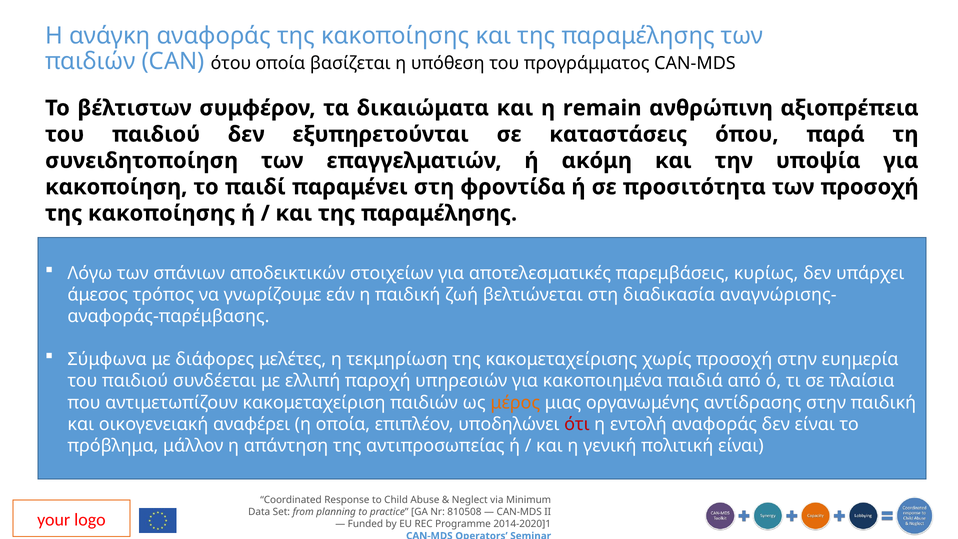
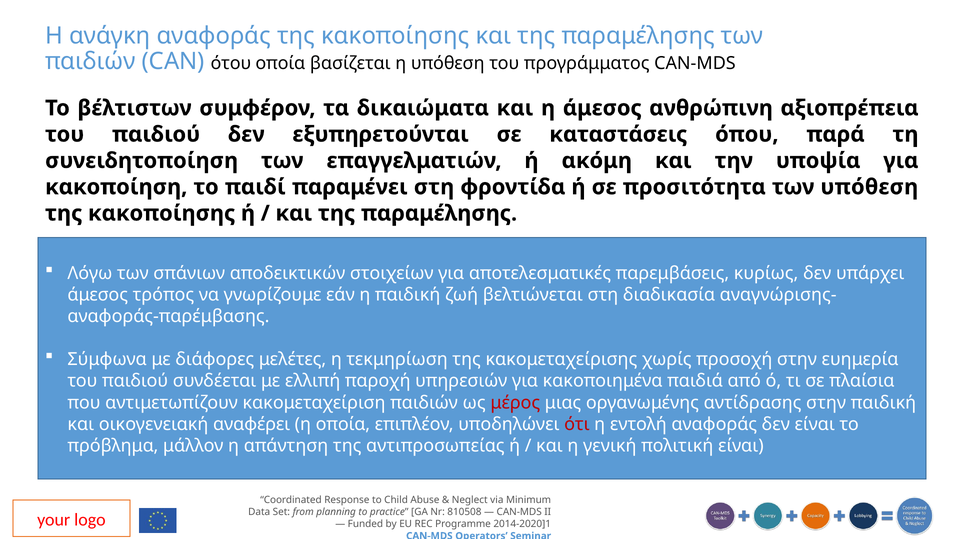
η remain: remain -> άμεσος
των προσοχή: προσοχή -> υπόθεση
μέρος colour: orange -> red
